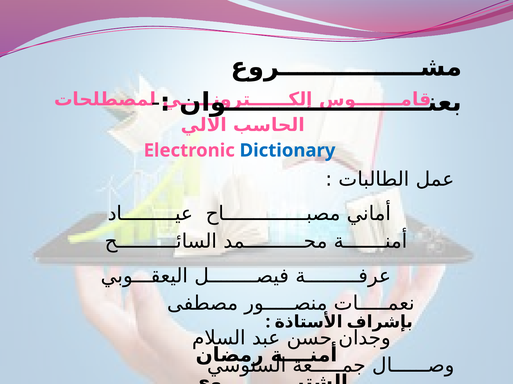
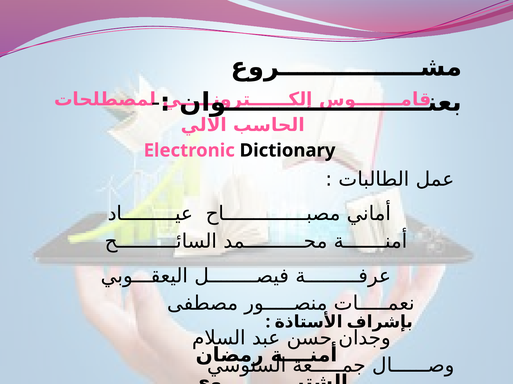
Dictionary colour: blue -> black
